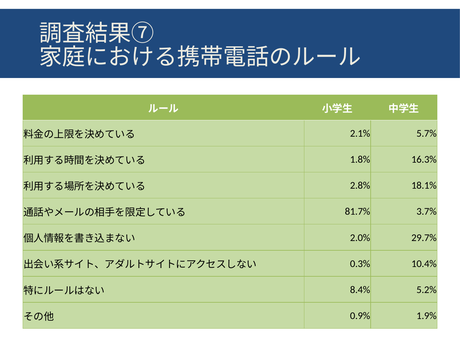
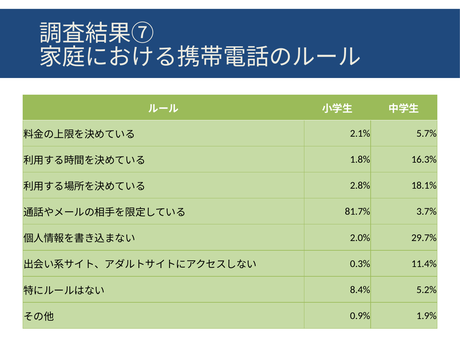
10.4%: 10.4% -> 11.4%
